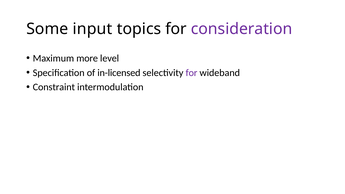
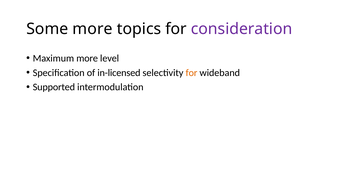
Some input: input -> more
for at (192, 73) colour: purple -> orange
Constraint: Constraint -> Supported
